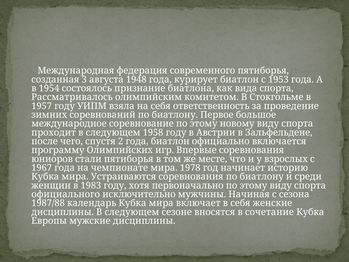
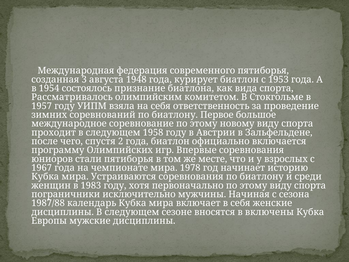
официального: официального -> пограничники
сочетание: сочетание -> включены
